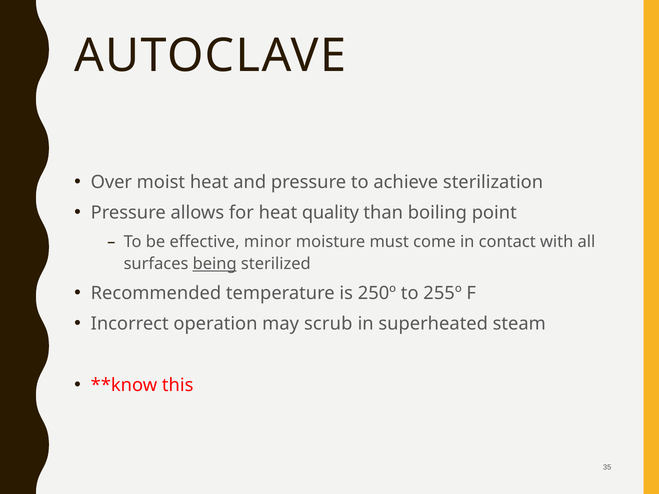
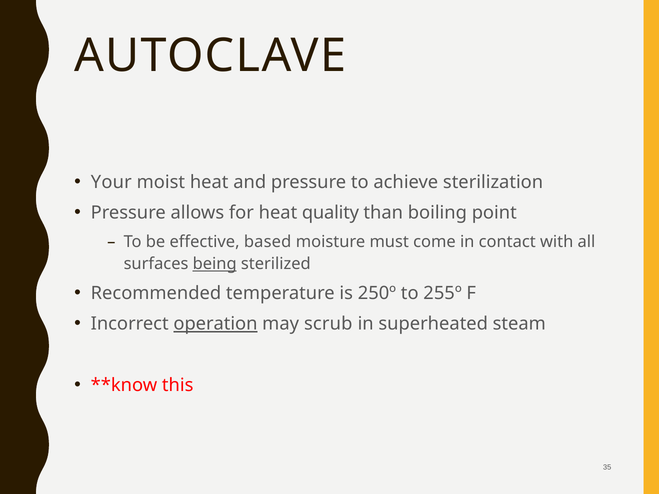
Over: Over -> Your
minor: minor -> based
operation underline: none -> present
